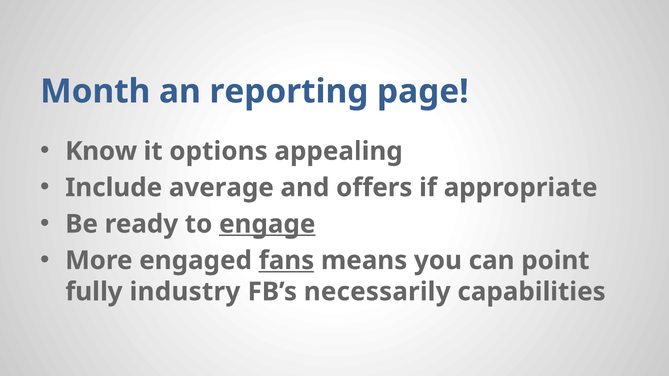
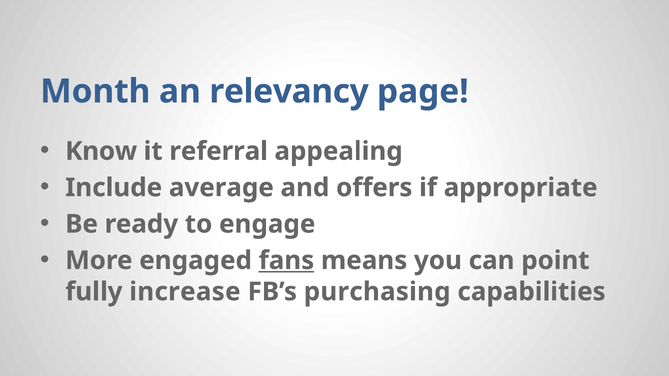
reporting: reporting -> relevancy
options: options -> referral
engage underline: present -> none
industry: industry -> increase
necessarily: necessarily -> purchasing
